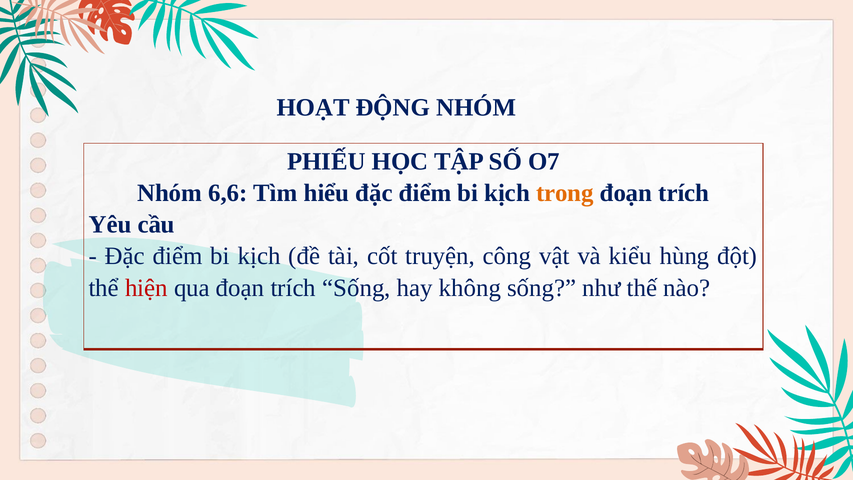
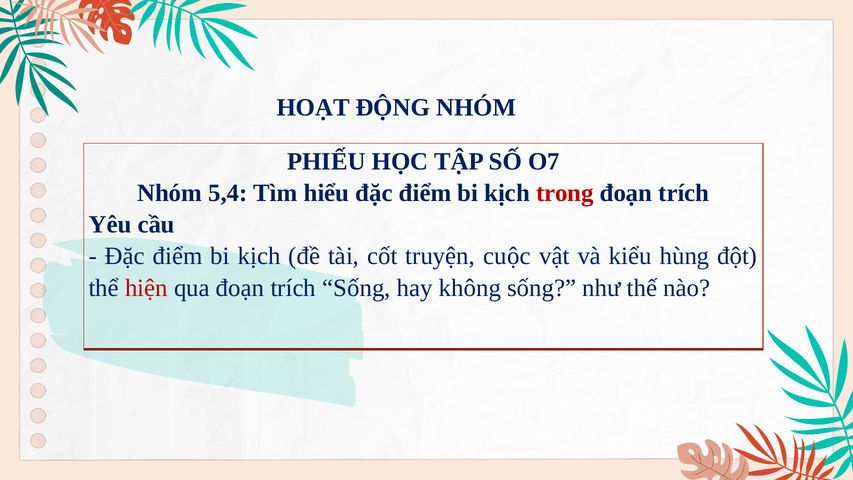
6,6: 6,6 -> 5,4
trong colour: orange -> red
công: công -> cuộc
